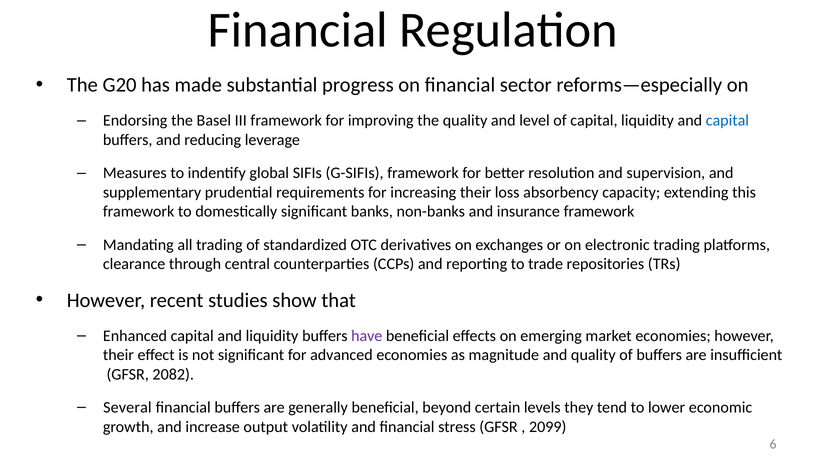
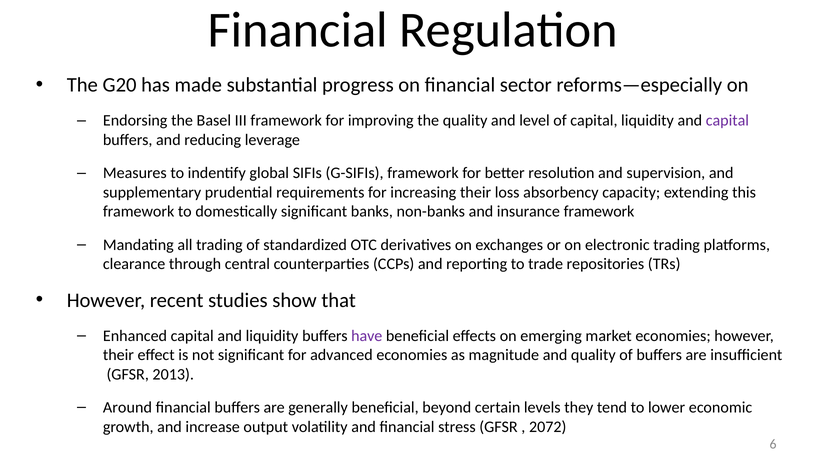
capital at (727, 121) colour: blue -> purple
2082: 2082 -> 2013
Several: Several -> Around
2099: 2099 -> 2072
